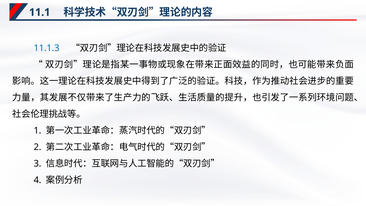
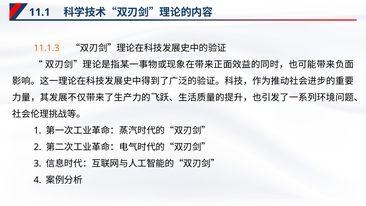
11.1.3 colour: blue -> orange
